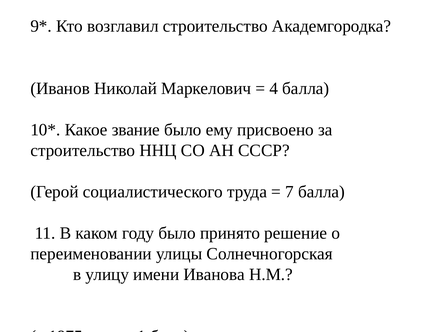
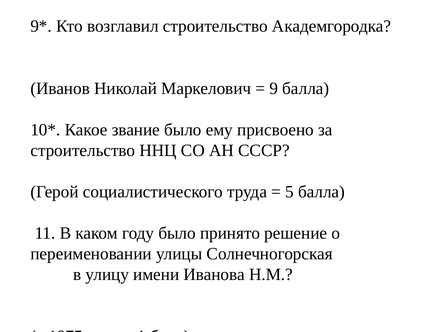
4: 4 -> 9
7: 7 -> 5
